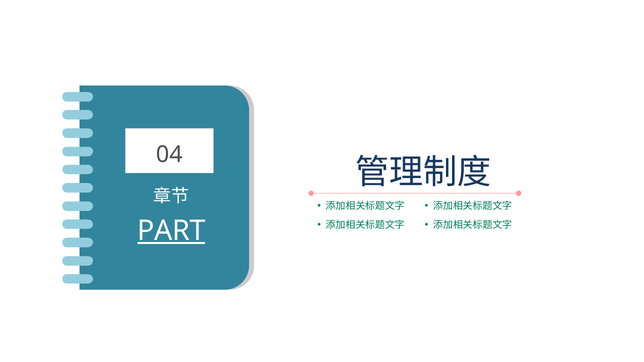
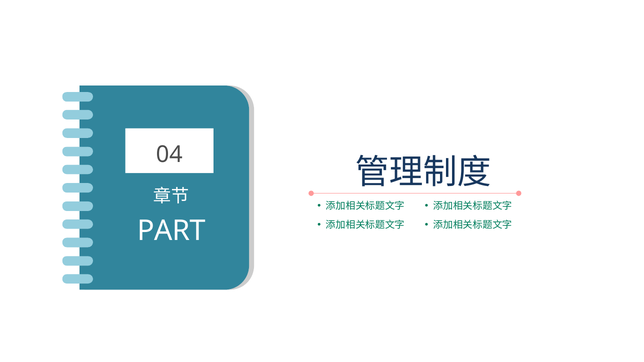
PART underline: present -> none
